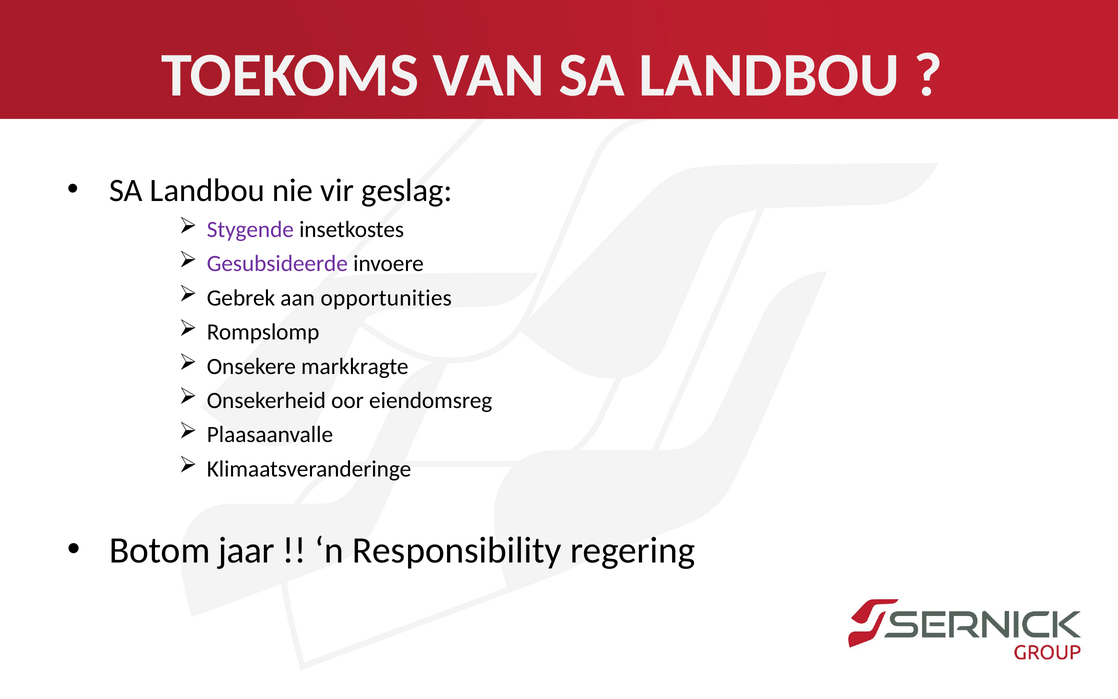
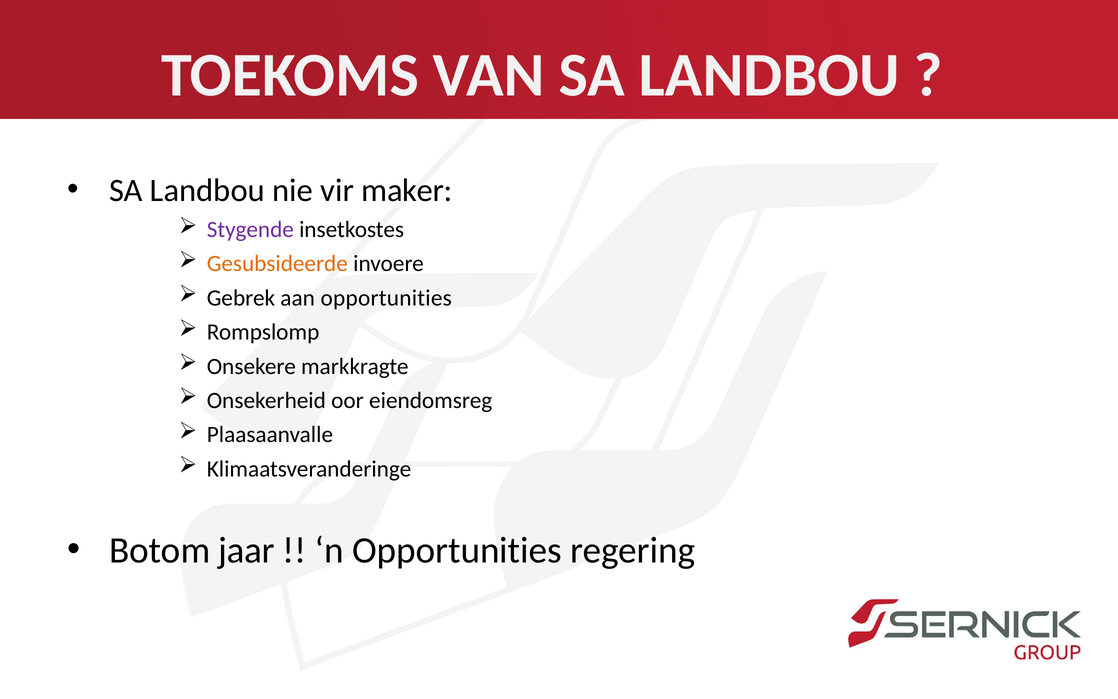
geslag: geslag -> maker
Gesubsideerde colour: purple -> orange
n Responsibility: Responsibility -> Opportunities
